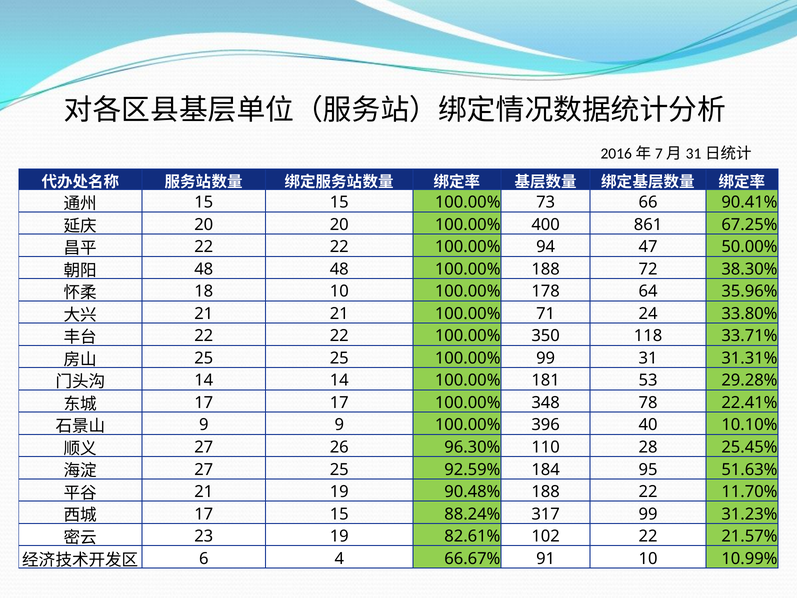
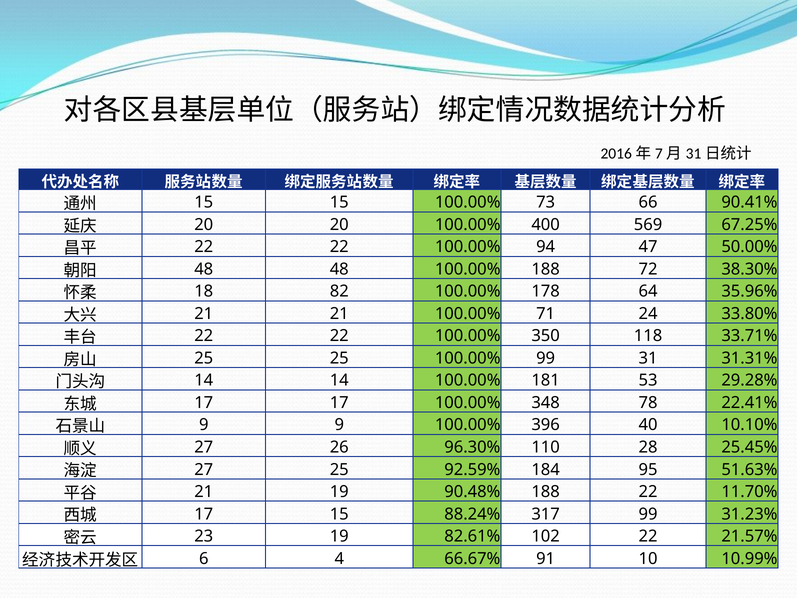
861: 861 -> 569
18 10: 10 -> 82
